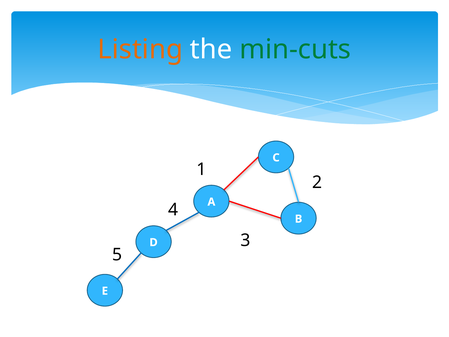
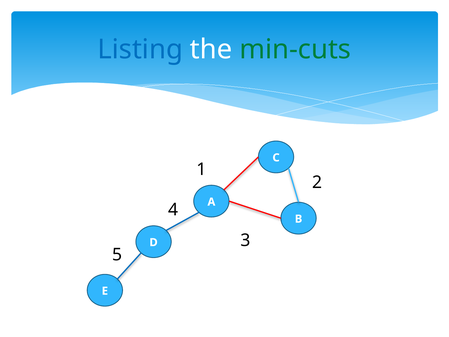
Listing colour: orange -> blue
